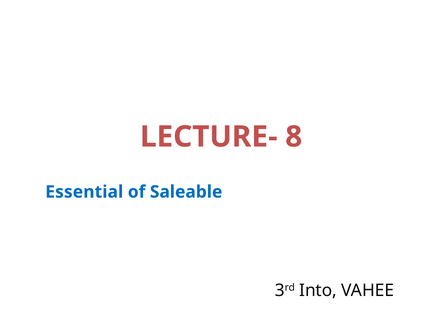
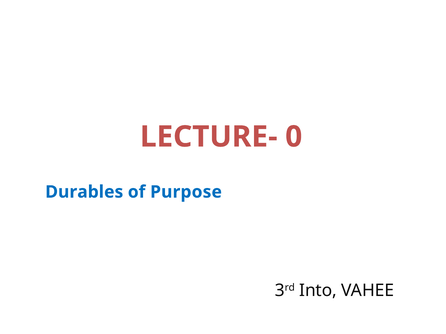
8: 8 -> 0
Essential: Essential -> Durables
Saleable: Saleable -> Purpose
